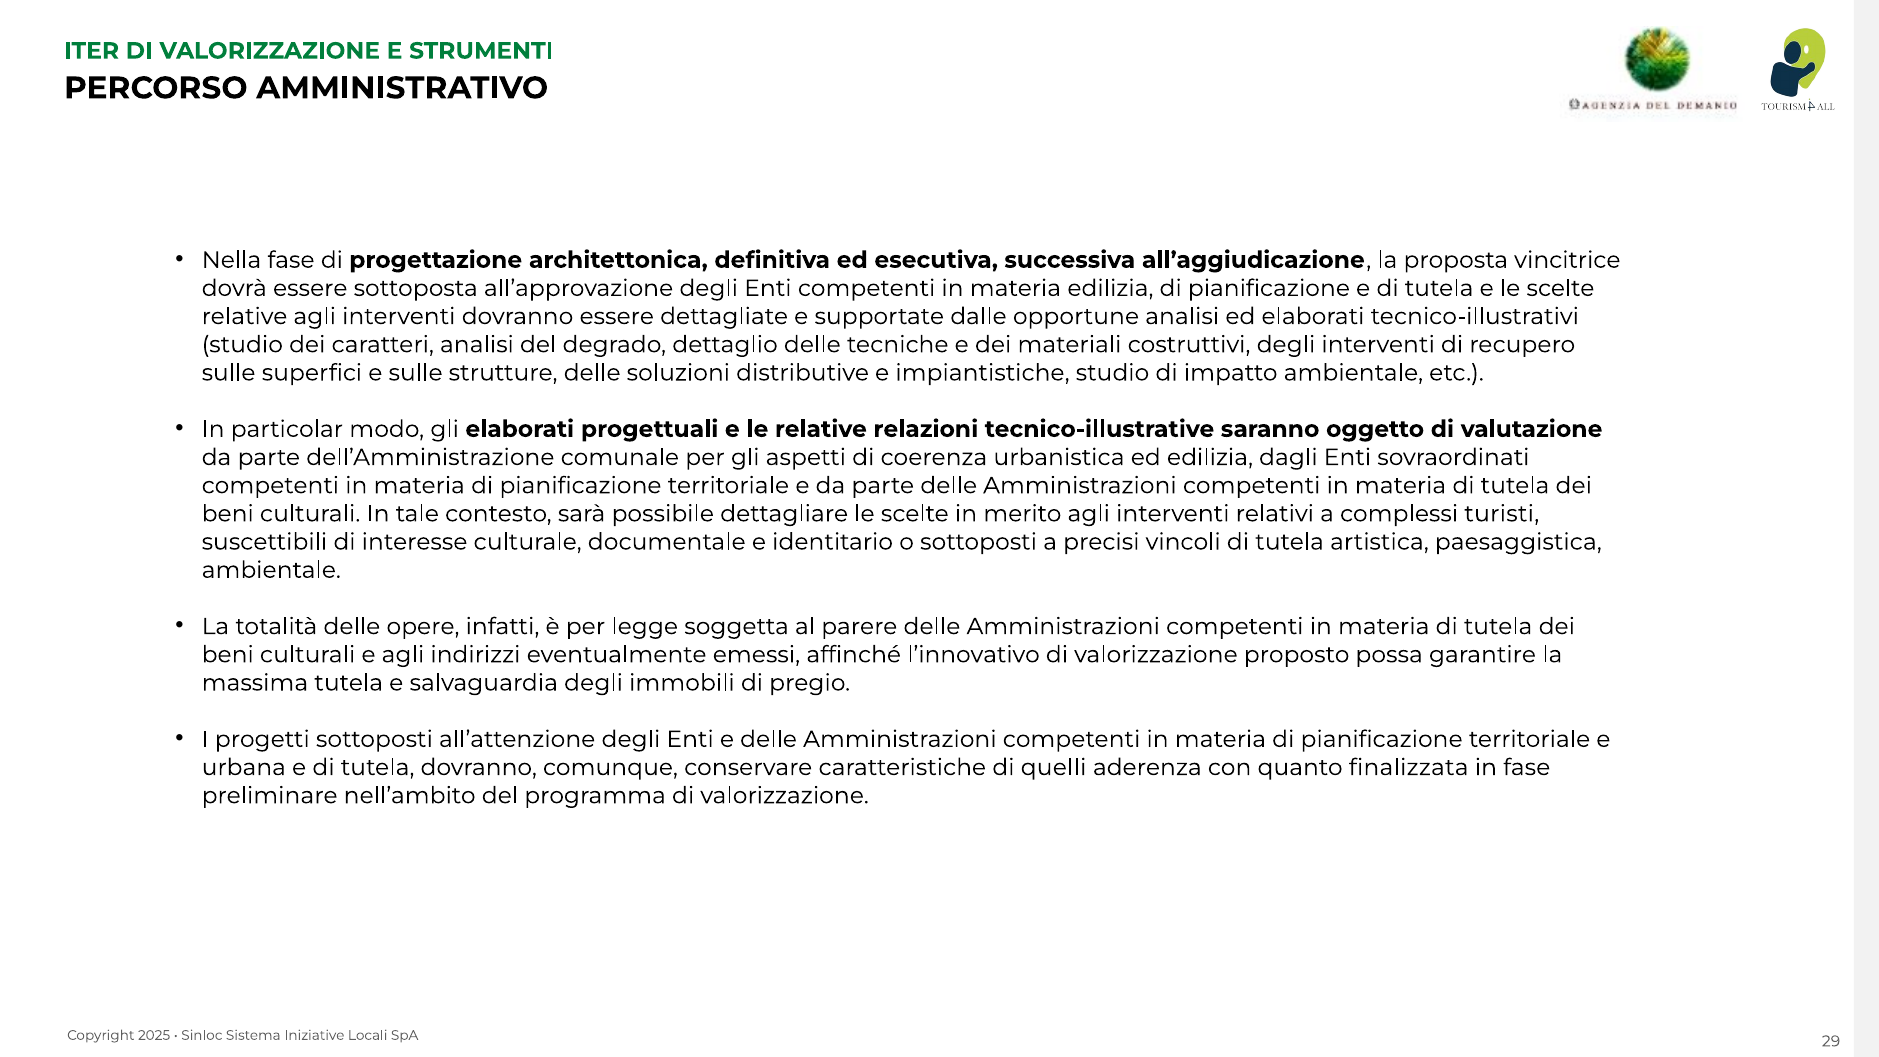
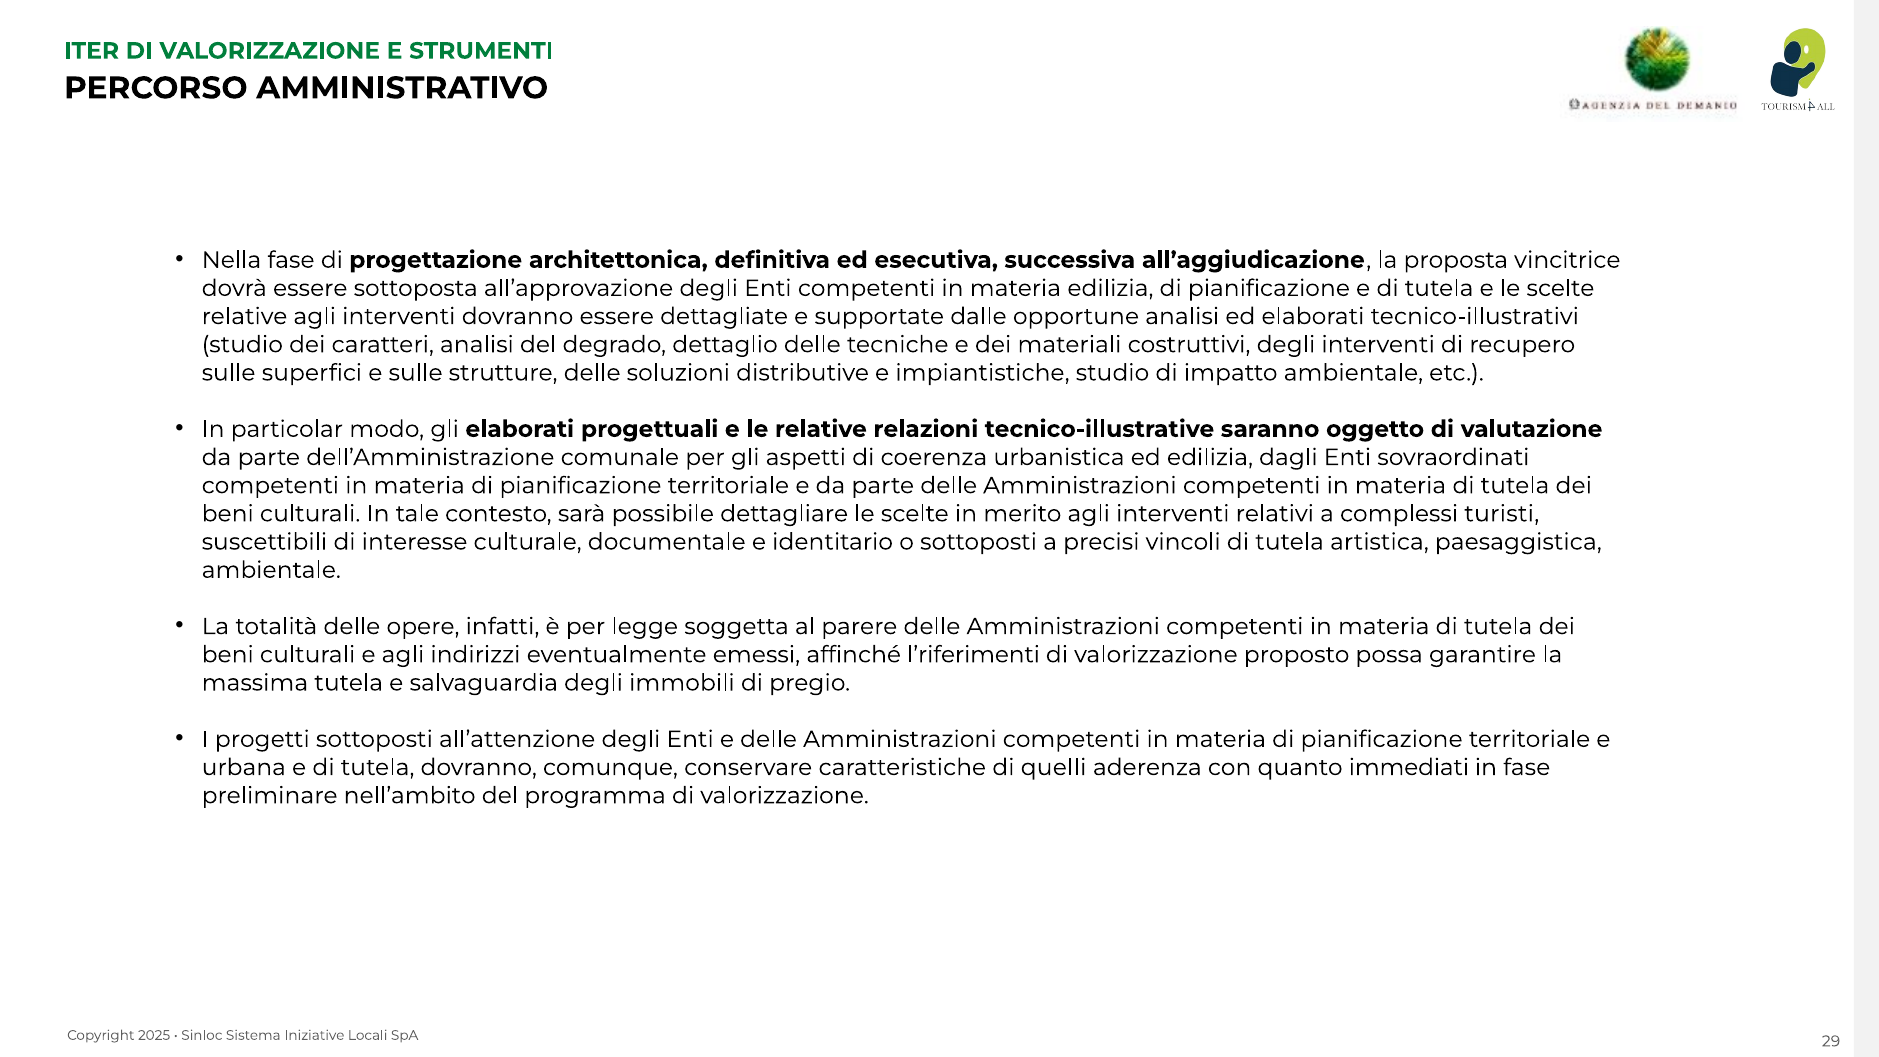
l’innovativo: l’innovativo -> l’riferimenti
finalizzata: finalizzata -> immediati
